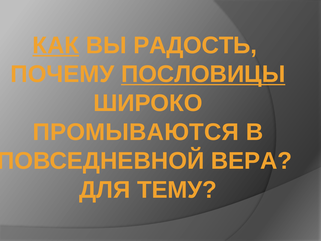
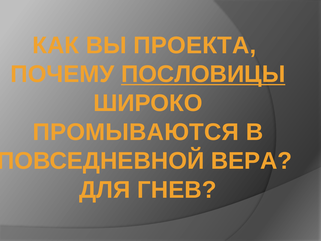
КАК underline: present -> none
РАДОСТЬ: РАДОСТЬ -> ПРОЕКТА
ТЕМУ: ТЕМУ -> ГНЕВ
